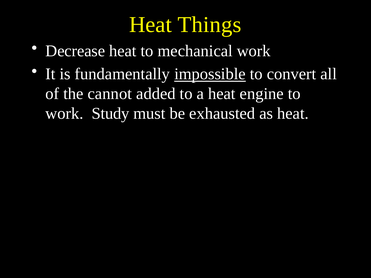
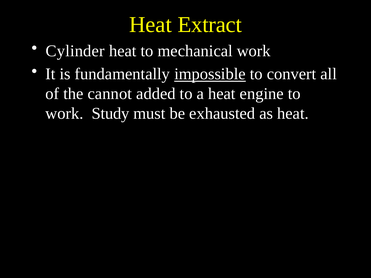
Things: Things -> Extract
Decrease: Decrease -> Cylinder
